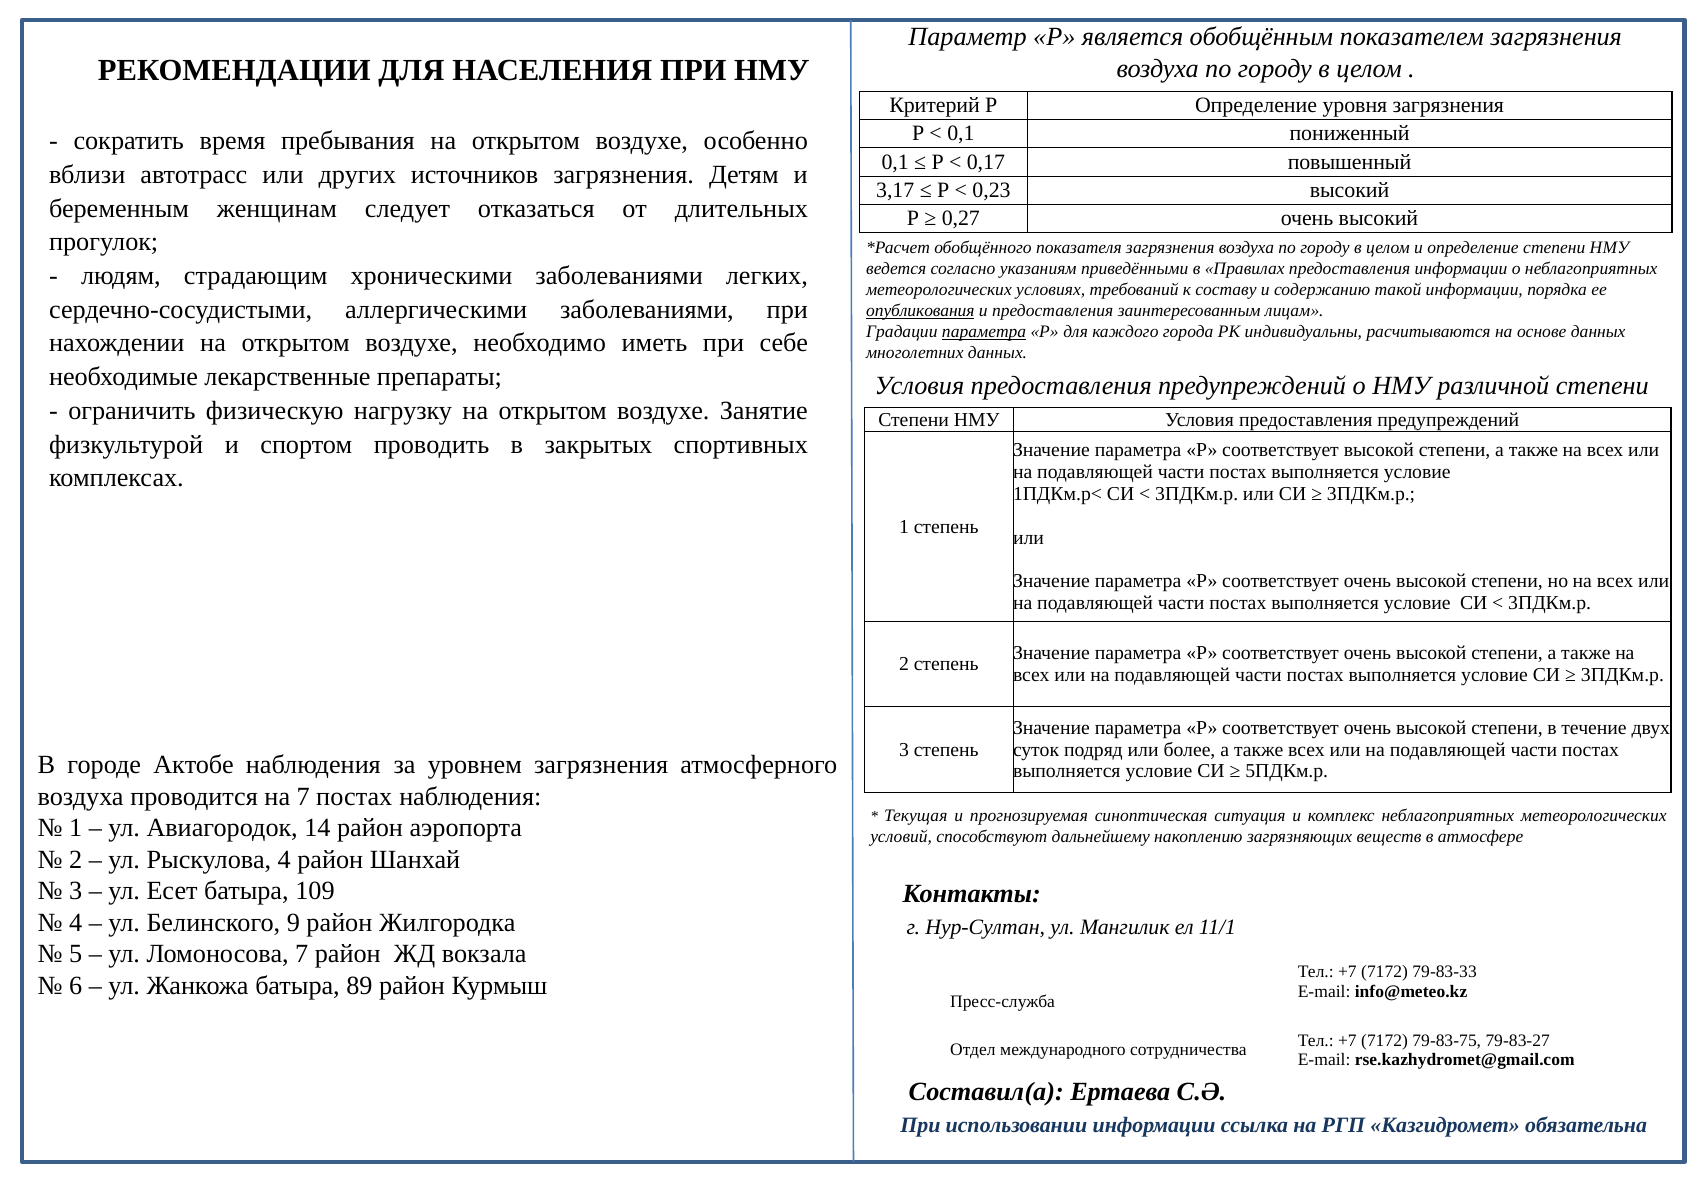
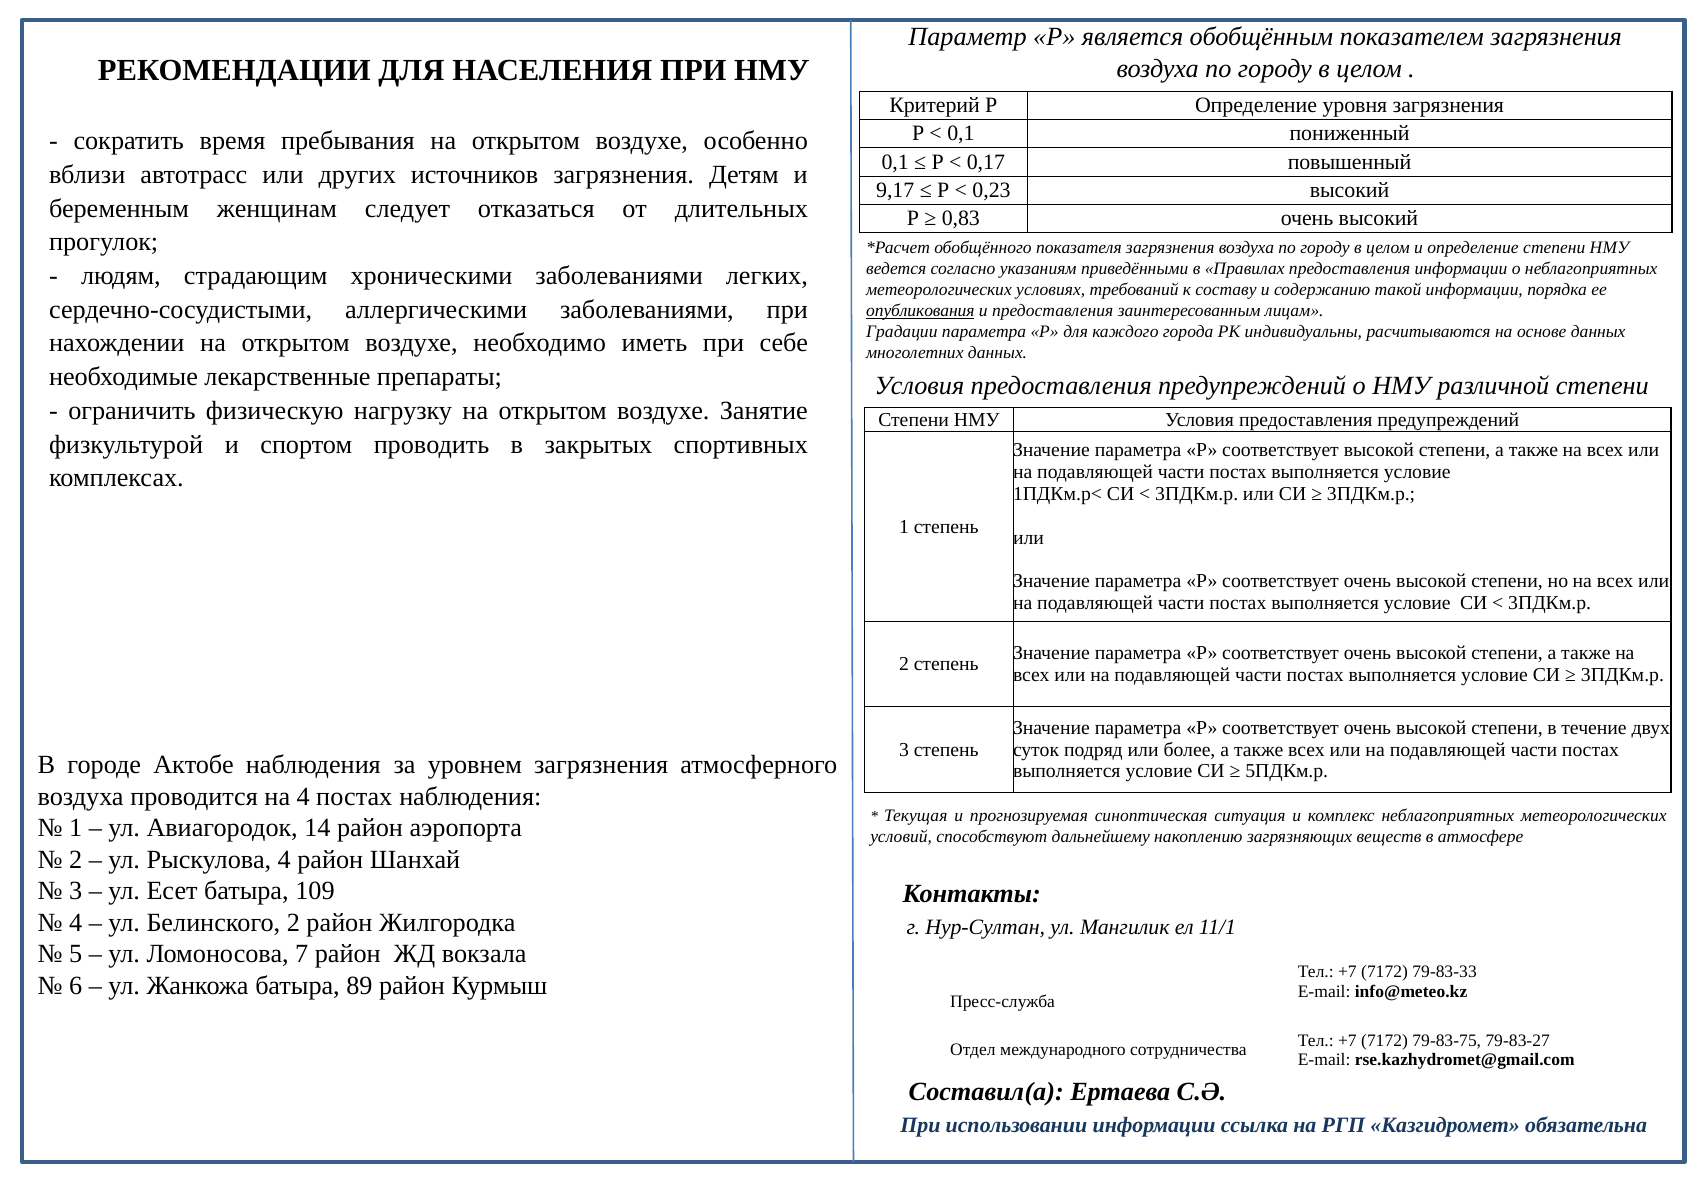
3,17: 3,17 -> 9,17
0,27: 0,27 -> 0,83
параметра at (984, 332) underline: present -> none
на 7: 7 -> 4
Белинского 9: 9 -> 2
